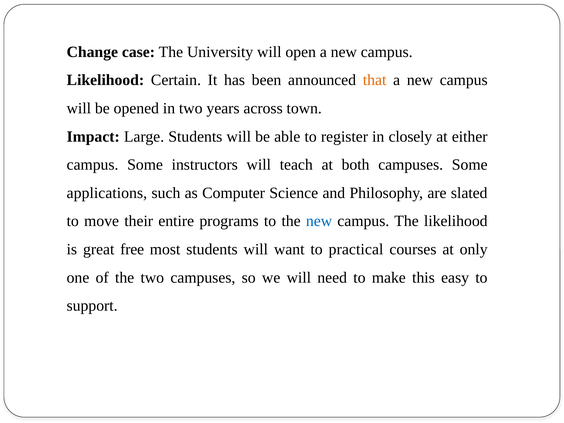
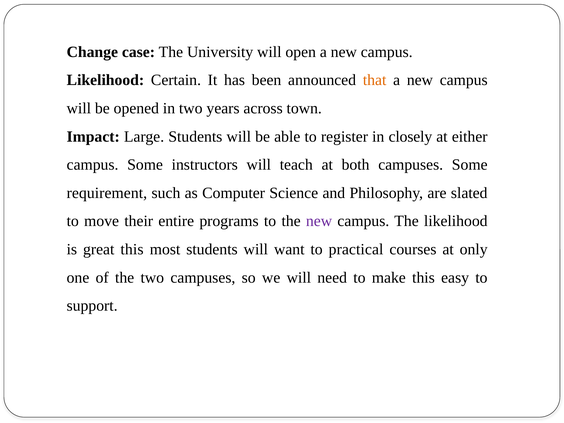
applications: applications -> requirement
new at (319, 221) colour: blue -> purple
great free: free -> this
